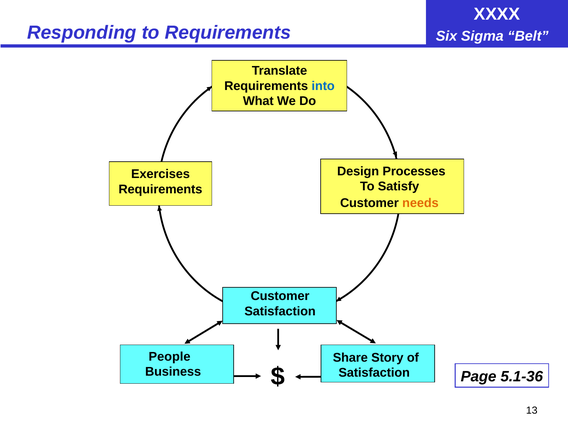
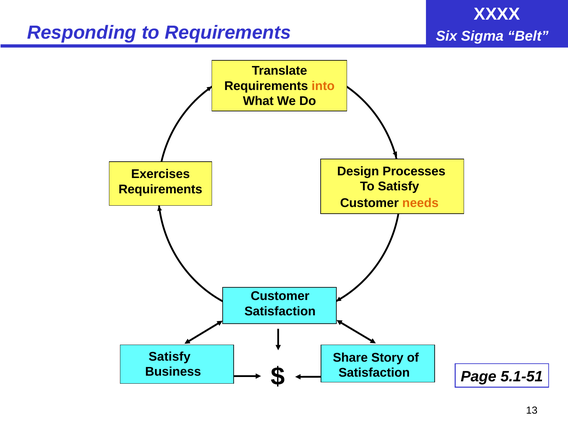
into colour: blue -> orange
People at (170, 357): People -> Satisfy
5.1-36: 5.1-36 -> 5.1-51
